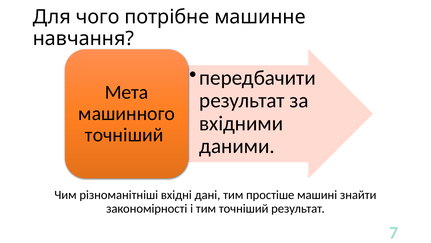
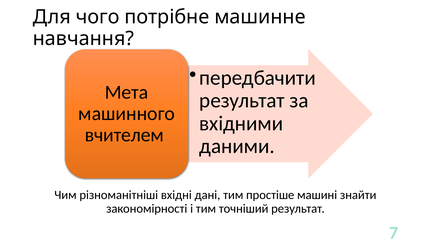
точніший at (124, 135): точніший -> вчителем
